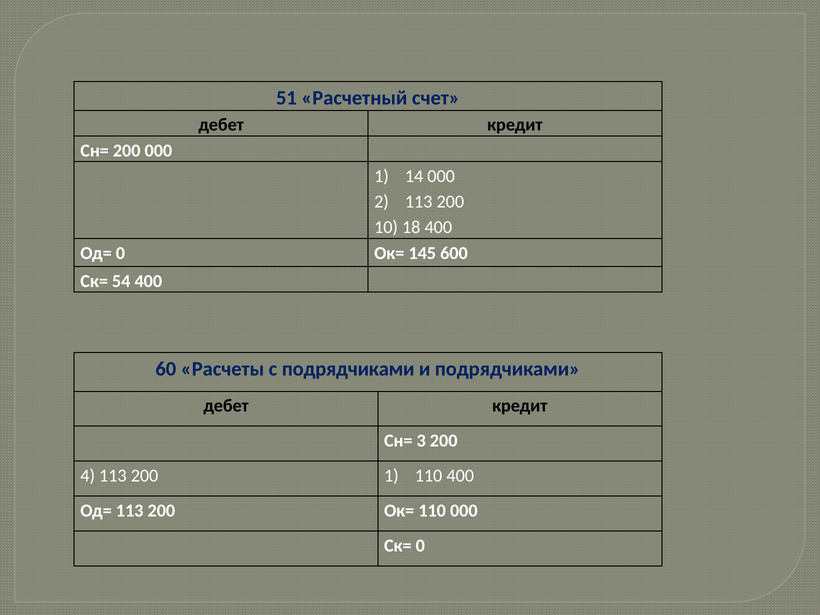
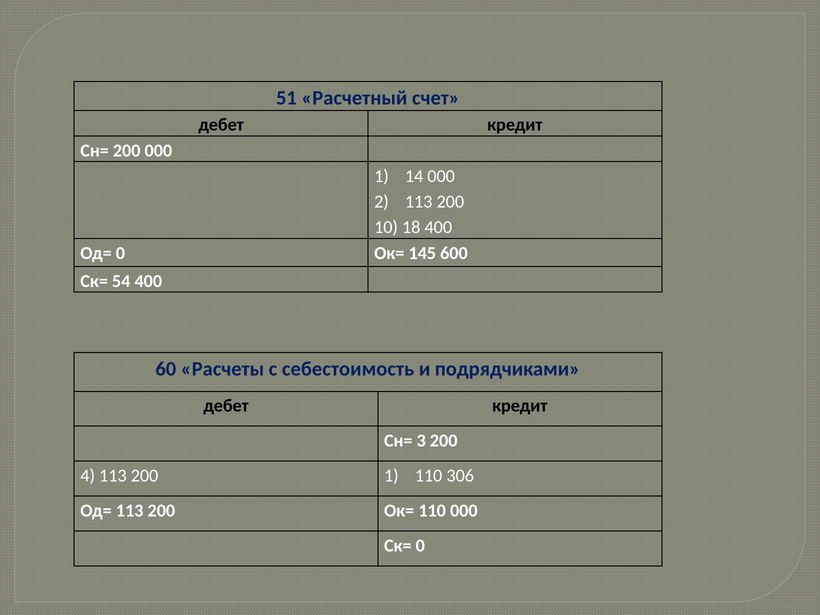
с подрядчиками: подрядчиками -> себестоимость
110 400: 400 -> 306
